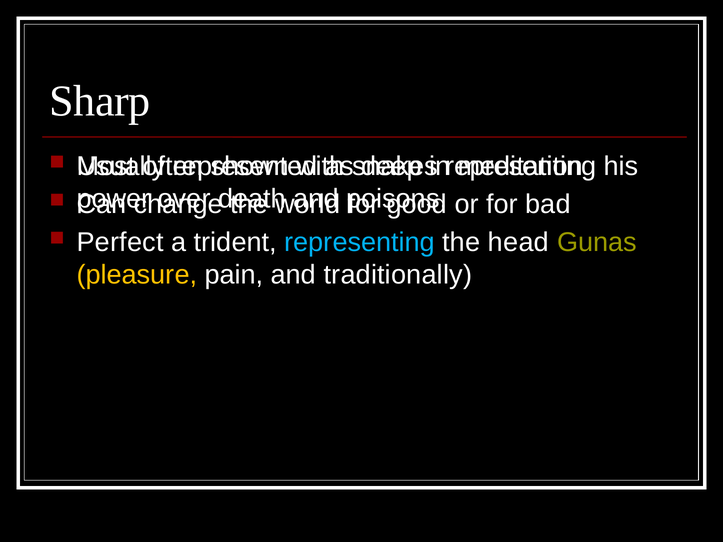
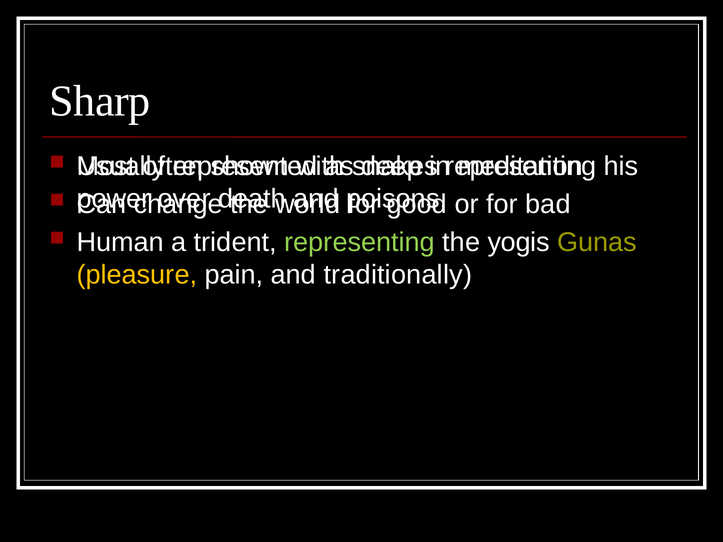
Perfect: Perfect -> Human
representing at (360, 242) colour: light blue -> light green
head: head -> yogis
